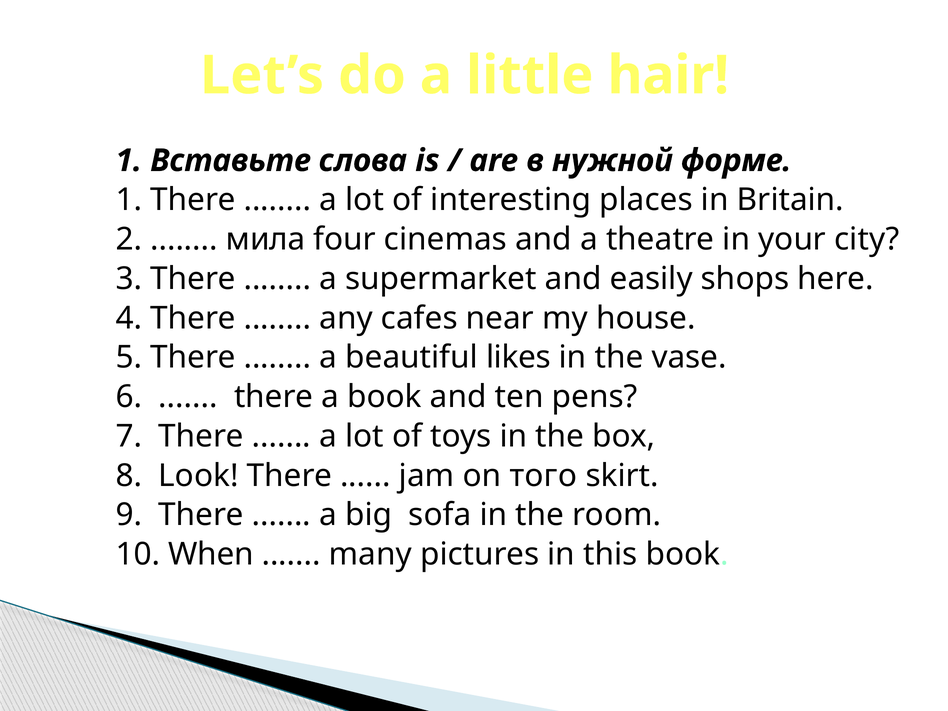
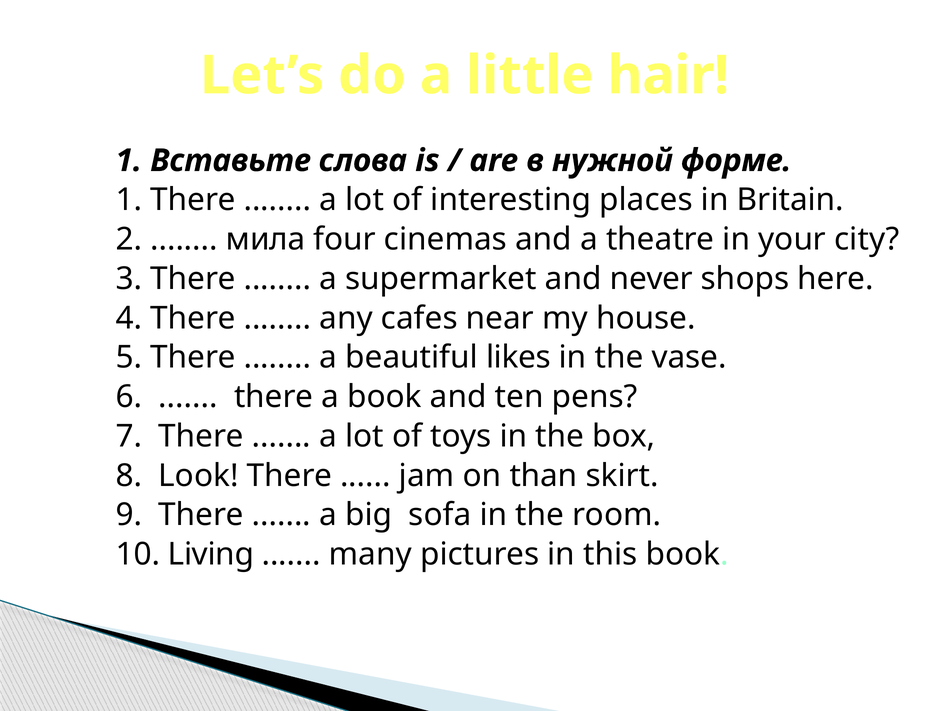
easily: easily -> never
того: того -> than
When: When -> Living
